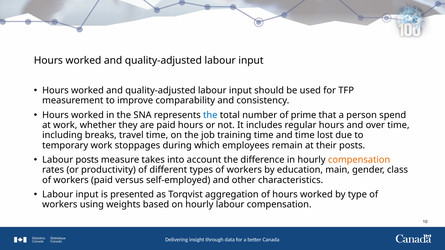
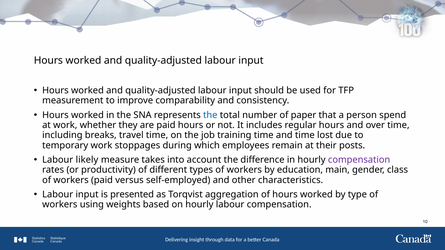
prime: prime -> paper
Labour posts: posts -> likely
compensation at (359, 160) colour: orange -> purple
